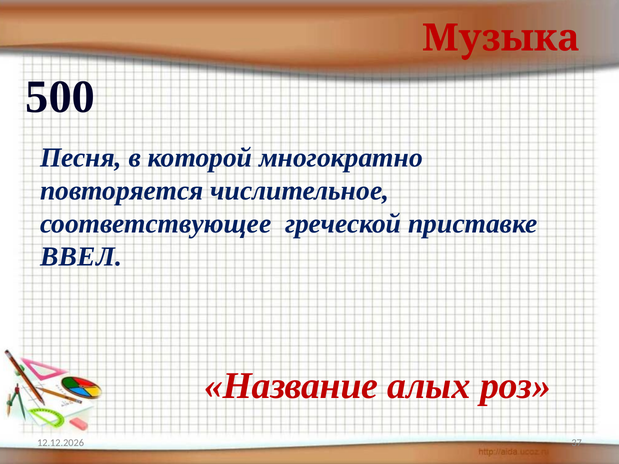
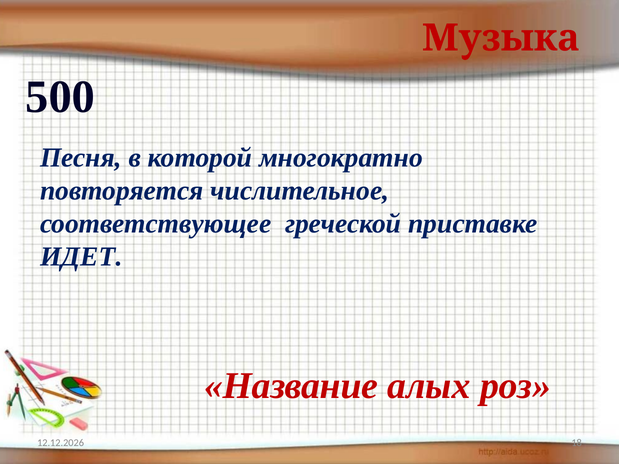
ВВЕЛ: ВВЕЛ -> ИДЕТ
37: 37 -> 18
